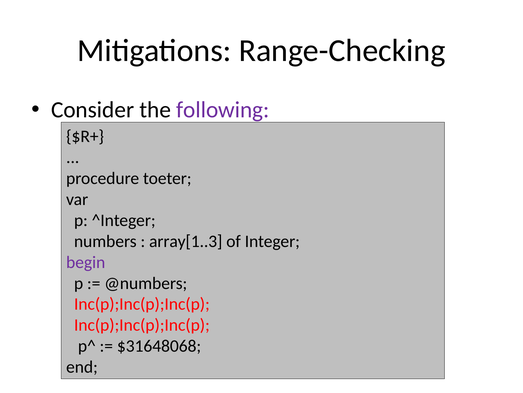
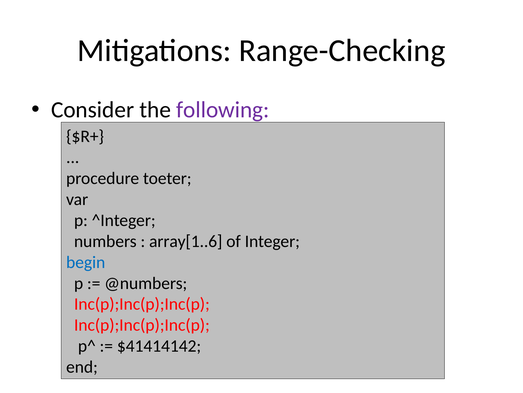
array[1..3: array[1..3 -> array[1..6
begin colour: purple -> blue
$31648068: $31648068 -> $41414142
